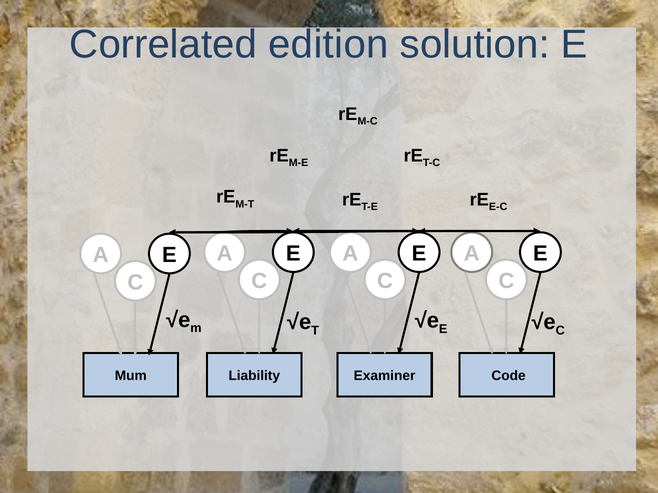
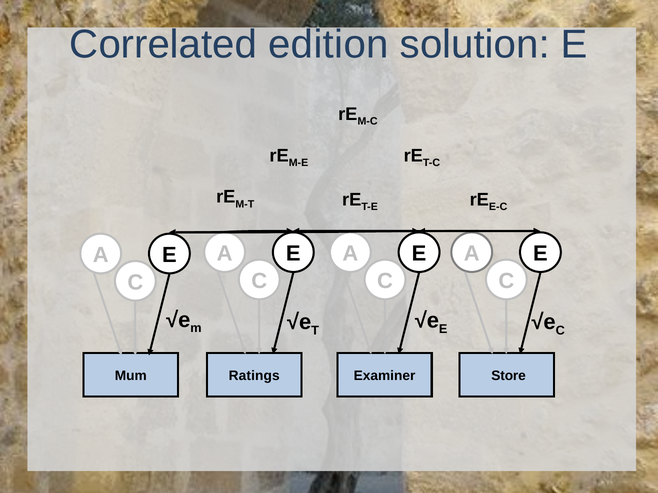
Liability: Liability -> Ratings
Code: Code -> Store
